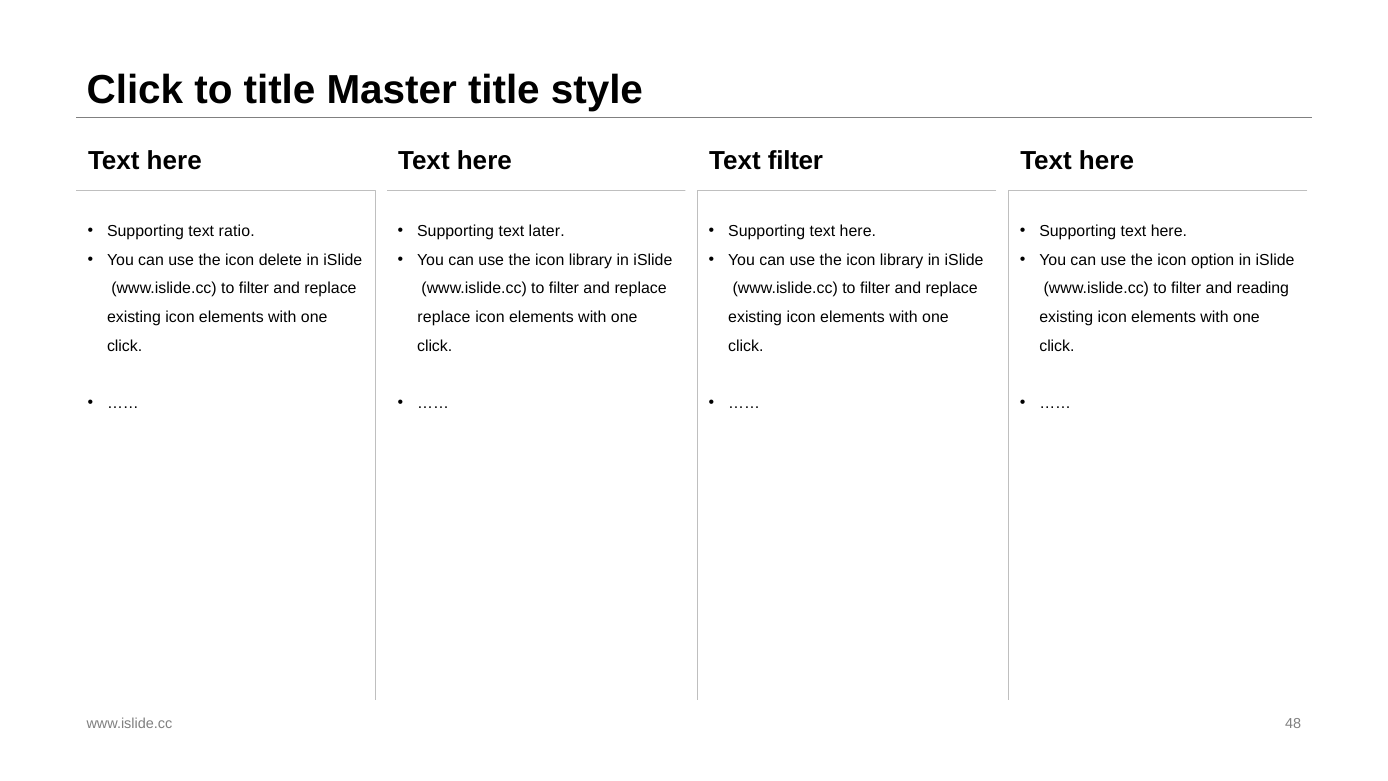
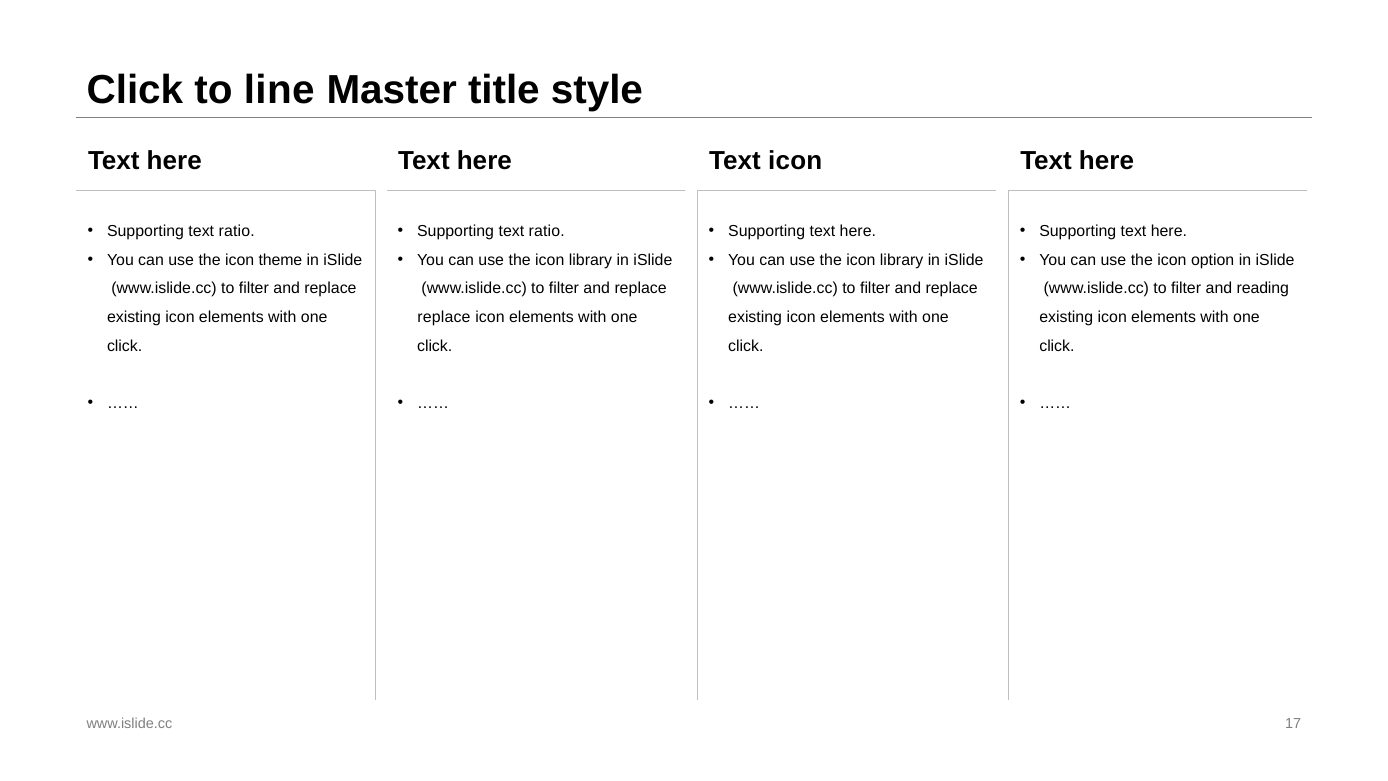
to title: title -> line
Text filter: filter -> icon
later at (547, 231): later -> ratio
delete: delete -> theme
48: 48 -> 17
